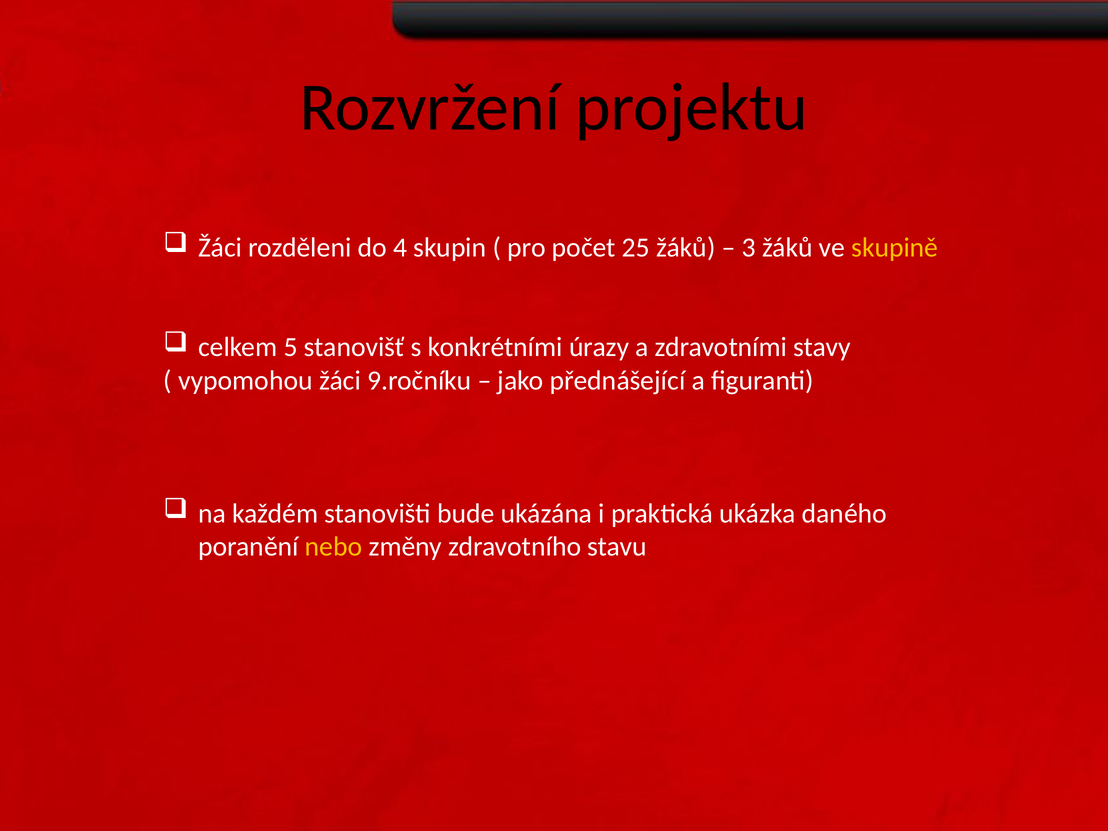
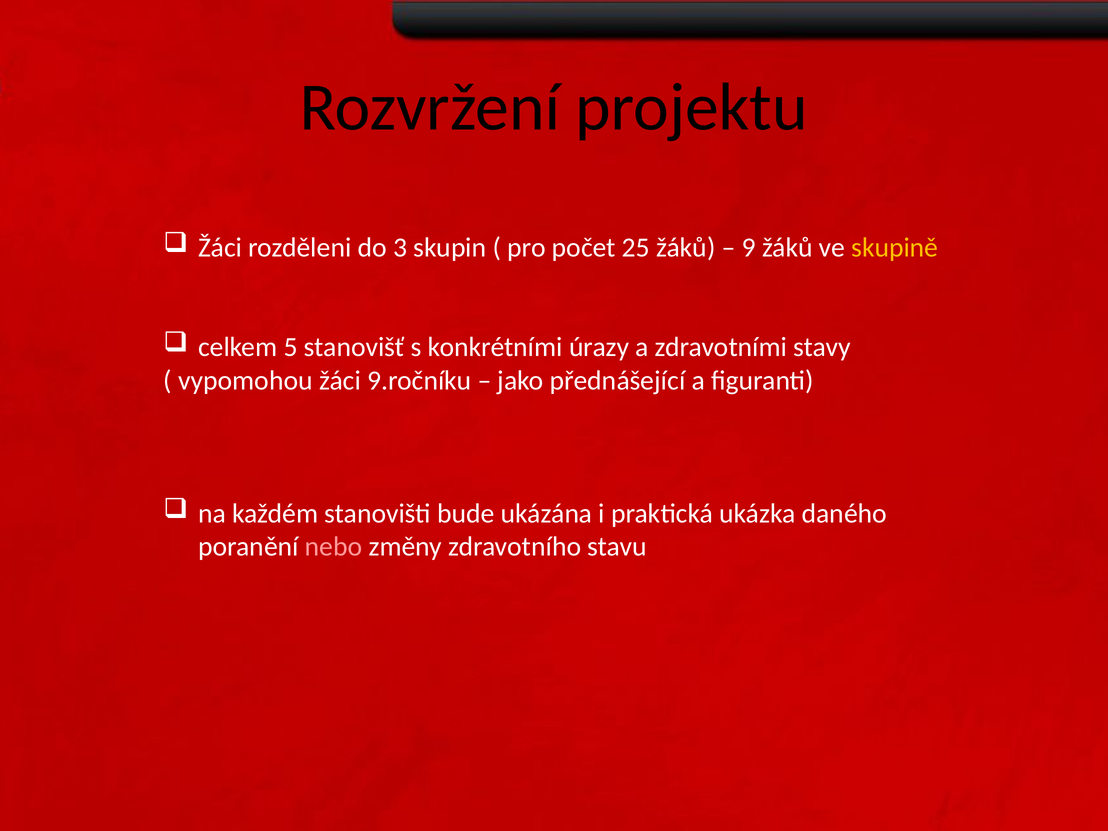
4: 4 -> 3
3: 3 -> 9
nebo colour: yellow -> pink
